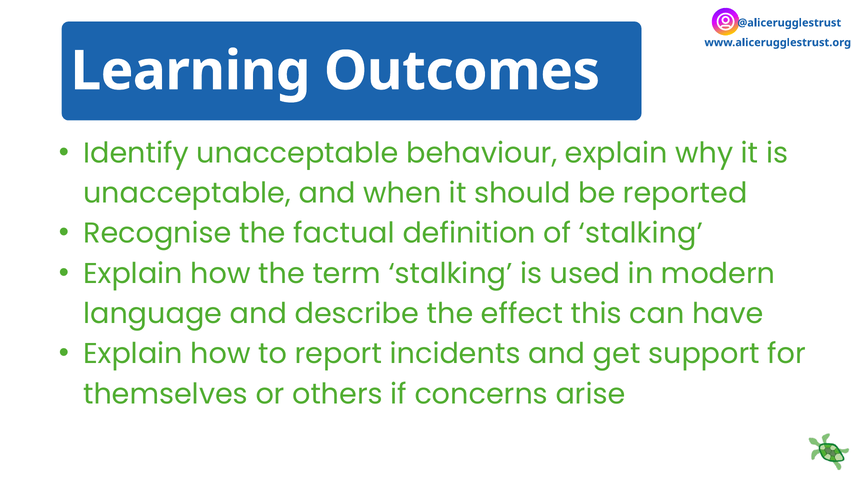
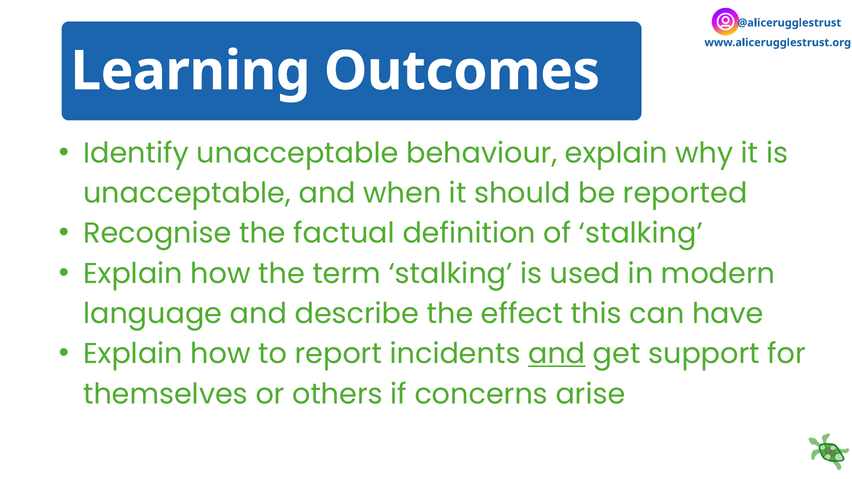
and at (557, 354) underline: none -> present
